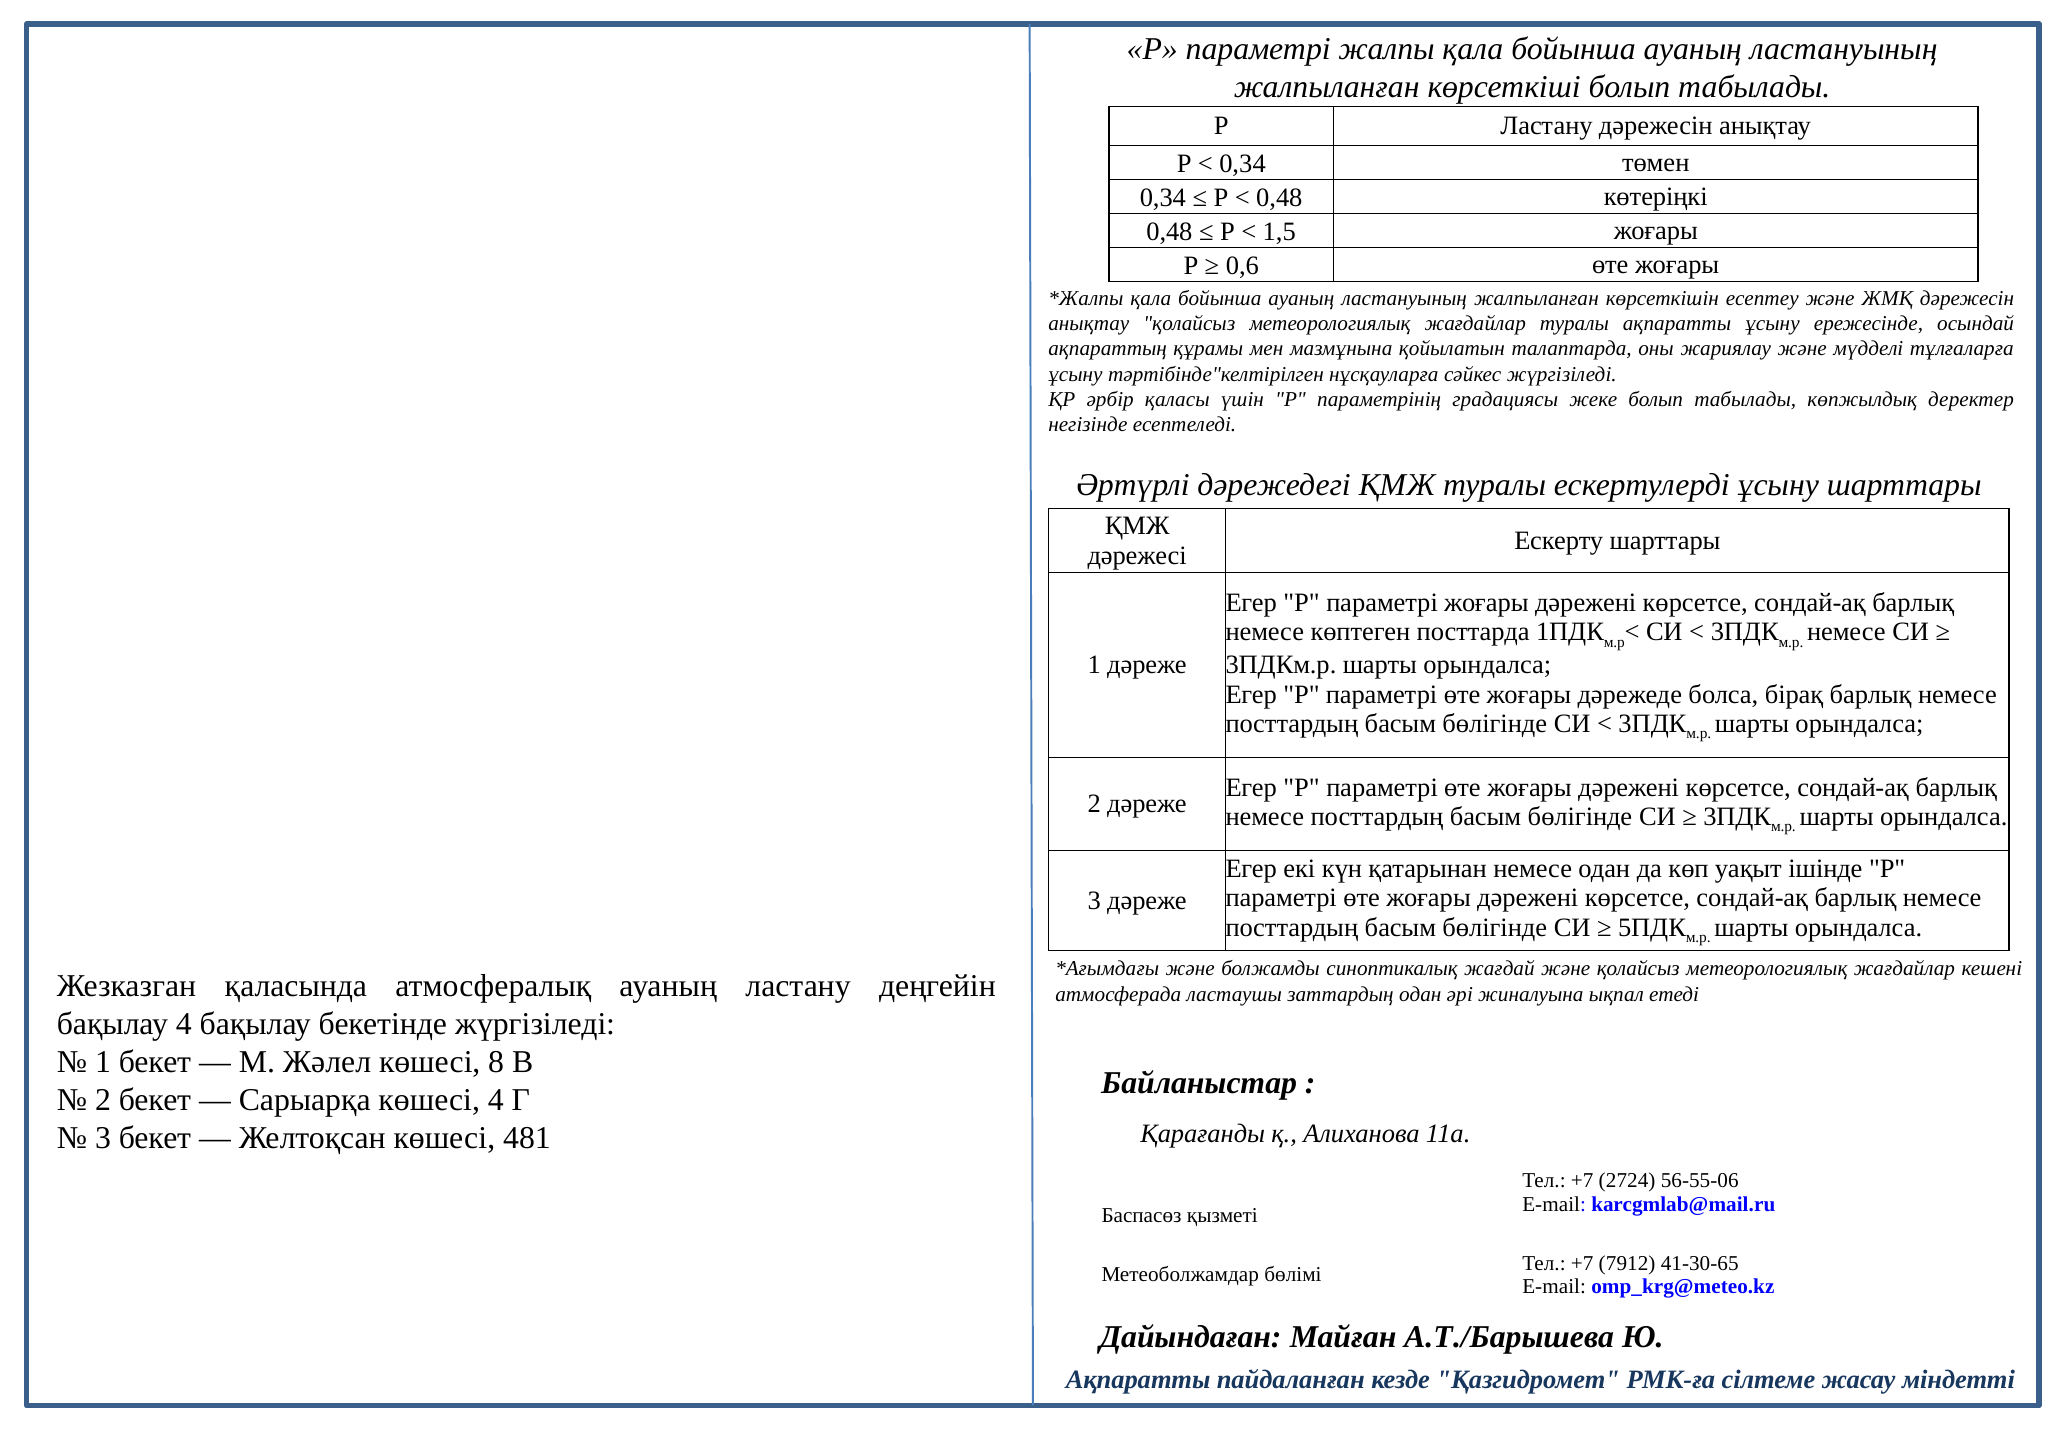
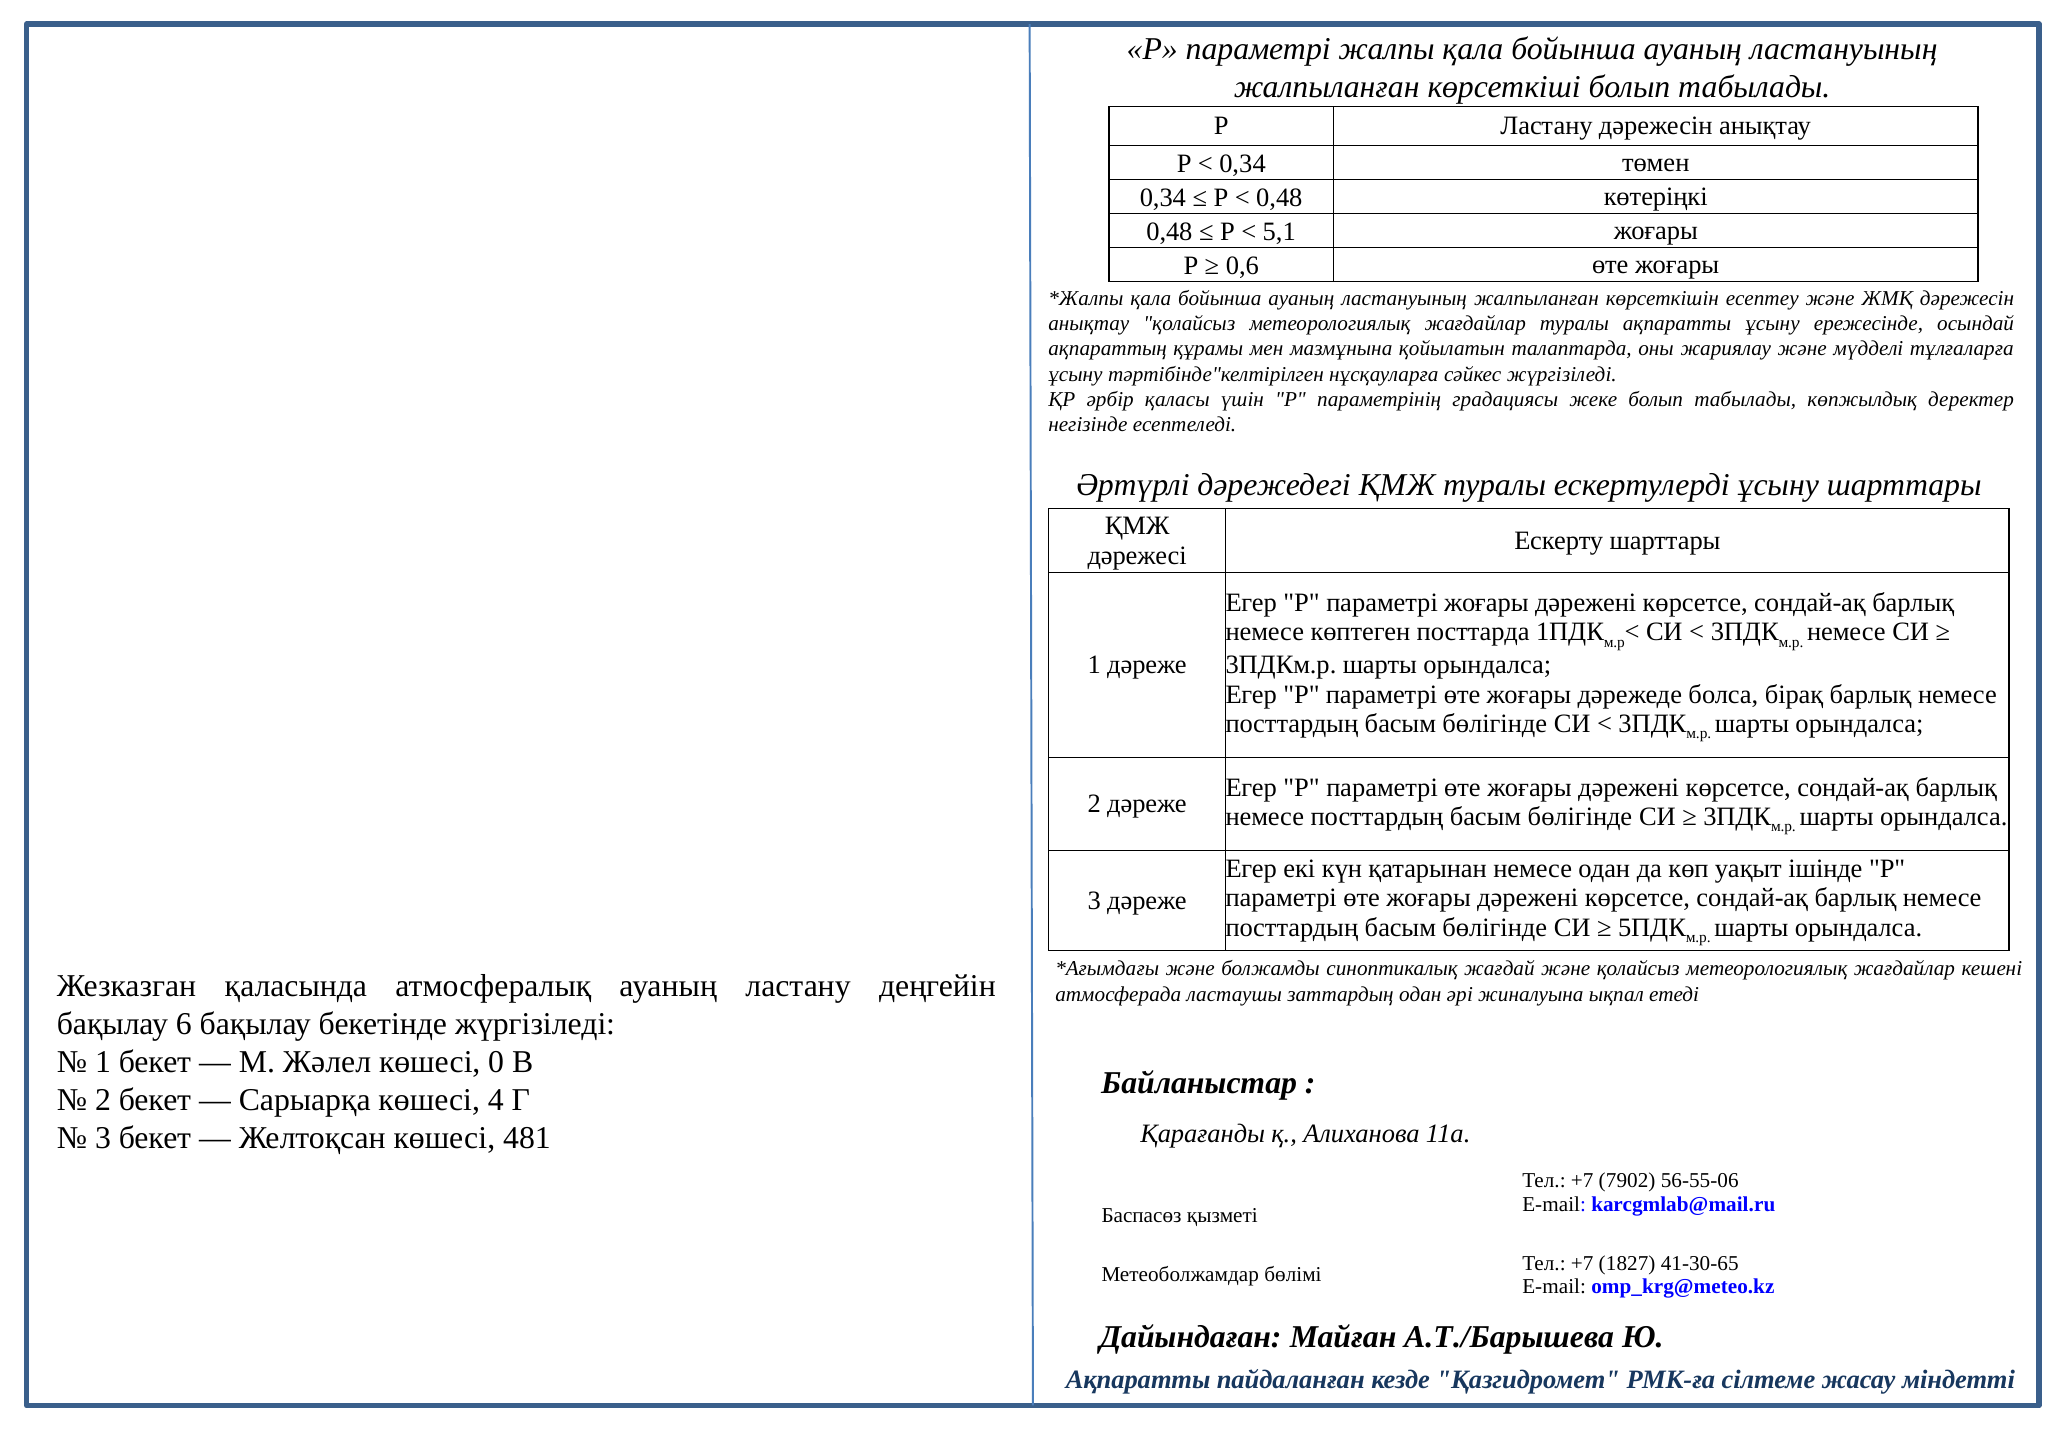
1,5: 1,5 -> 5,1
бақылау 4: 4 -> 6
8: 8 -> 0
2724: 2724 -> 7902
7912: 7912 -> 1827
